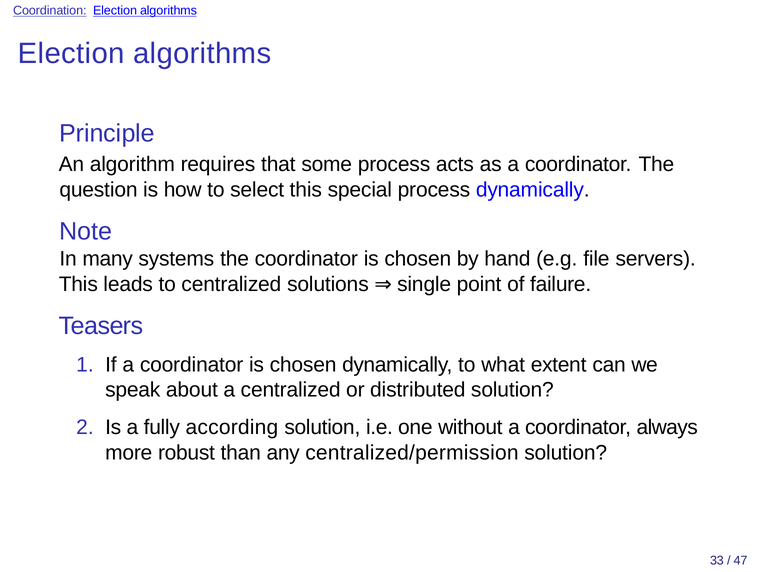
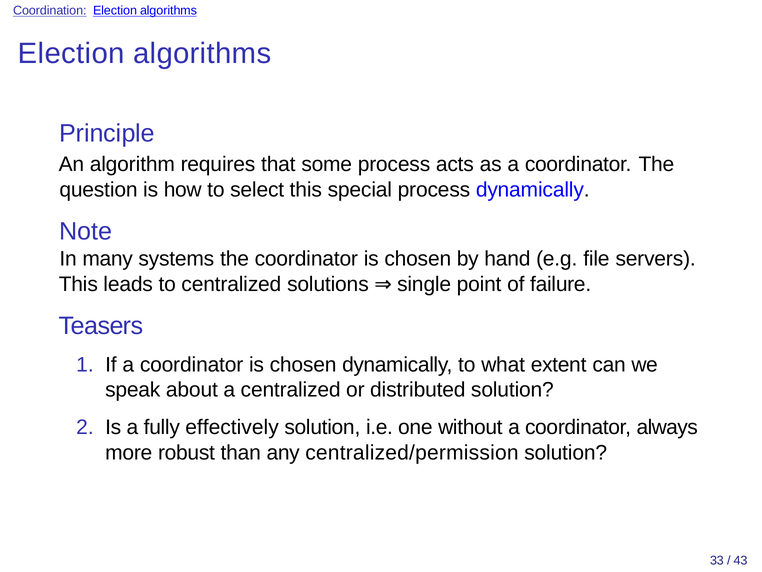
according: according -> effectively
47: 47 -> 43
